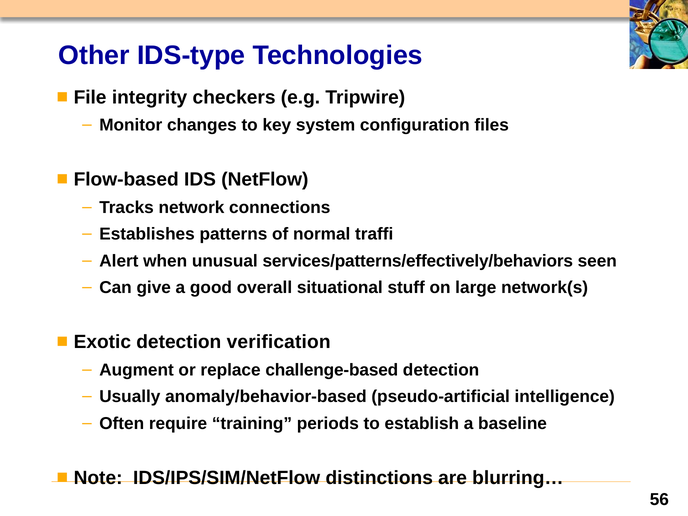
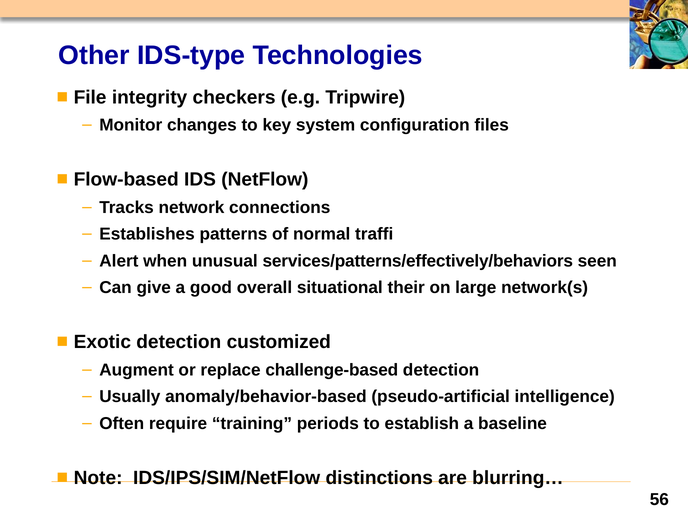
stuff: stuff -> their
verification: verification -> customized
